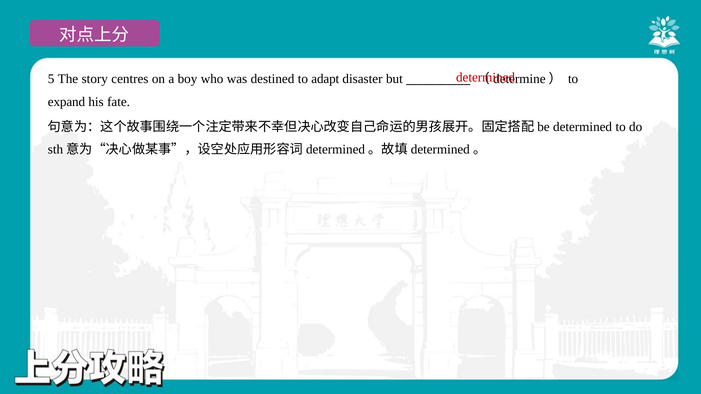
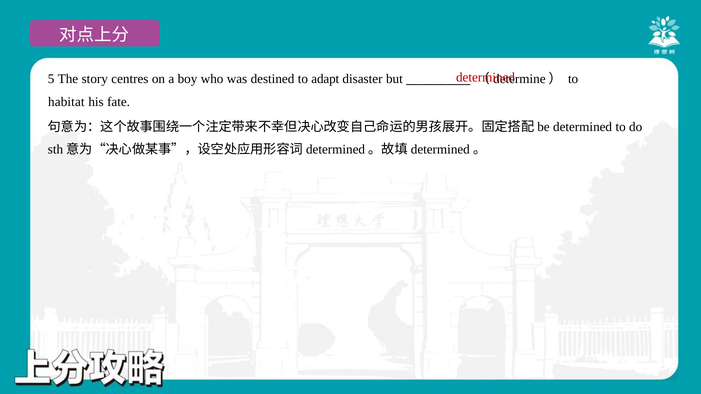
expand: expand -> habitat
